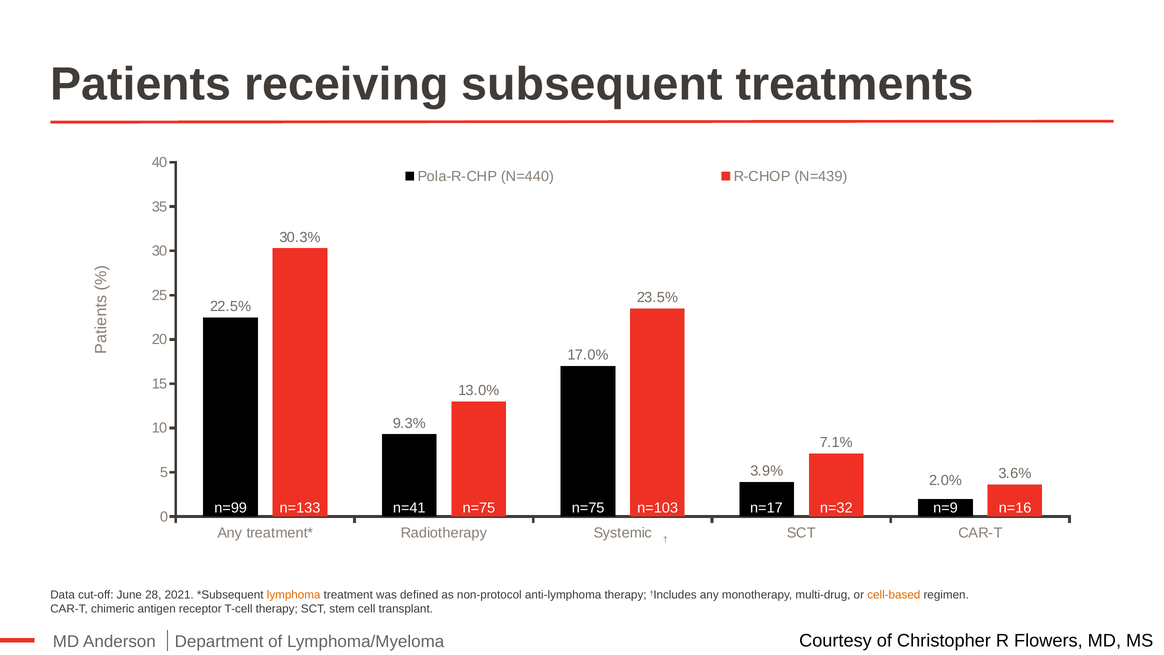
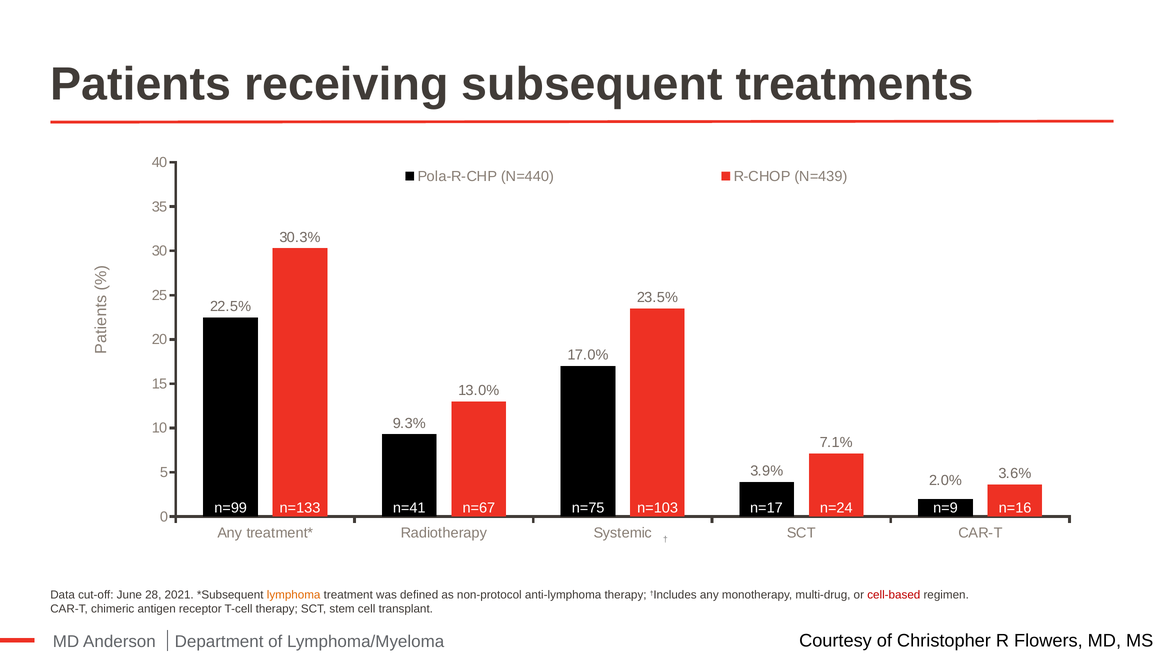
n=41 n=75: n=75 -> n=67
n=32: n=32 -> n=24
cell-based colour: orange -> red
